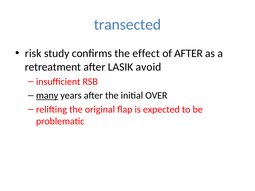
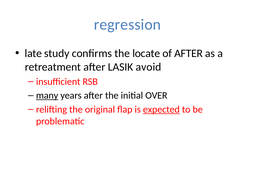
transected: transected -> regression
risk: risk -> late
effect: effect -> locate
expected underline: none -> present
